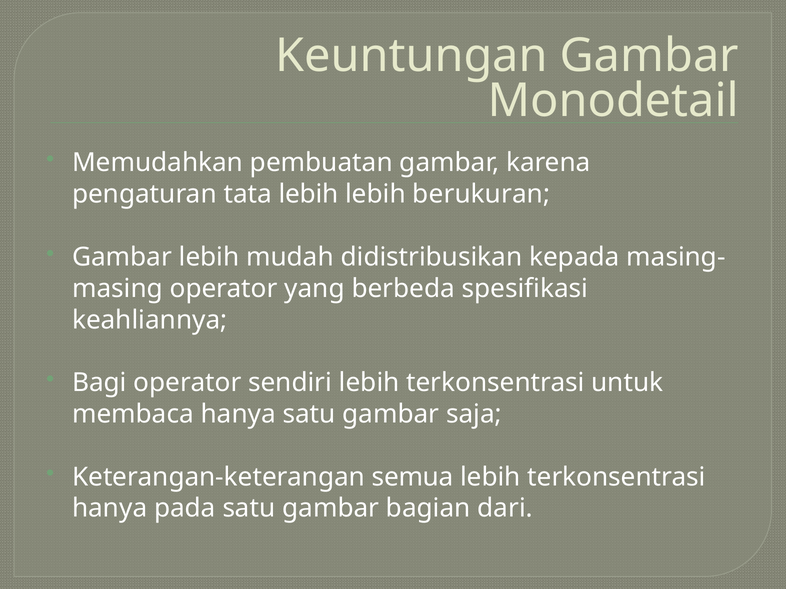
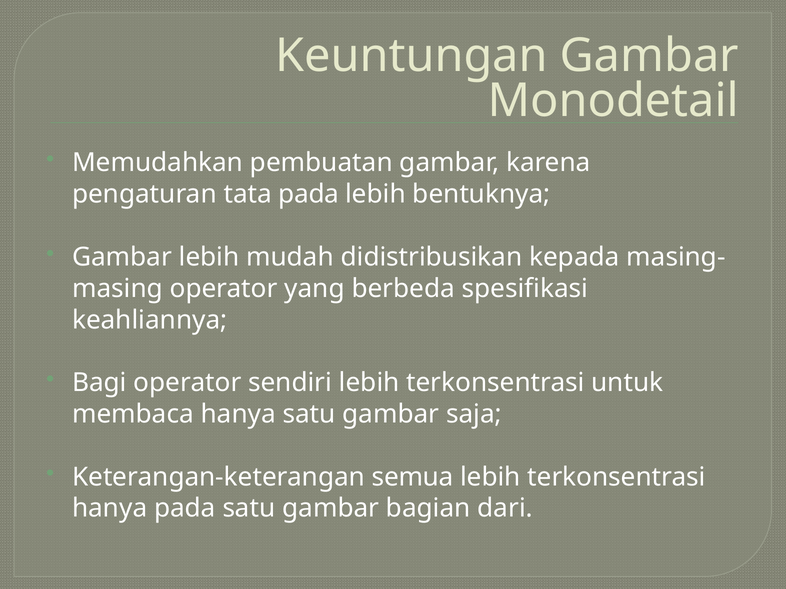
tata lebih: lebih -> pada
berukuran: berukuran -> bentuknya
